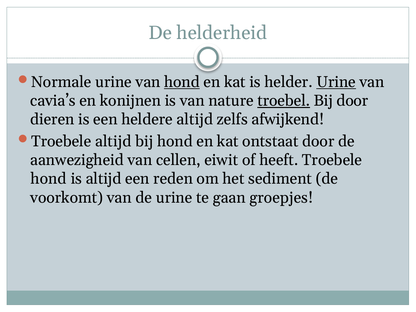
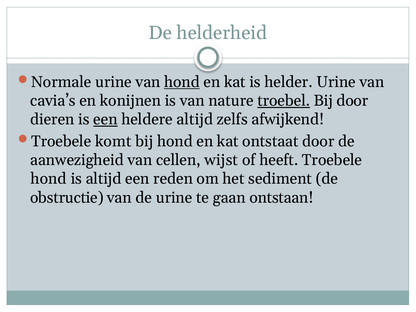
Urine at (336, 82) underline: present -> none
een at (105, 119) underline: none -> present
Troebele altijd: altijd -> komt
eiwit: eiwit -> wijst
voorkomt: voorkomt -> obstructie
groepjes: groepjes -> ontstaan
